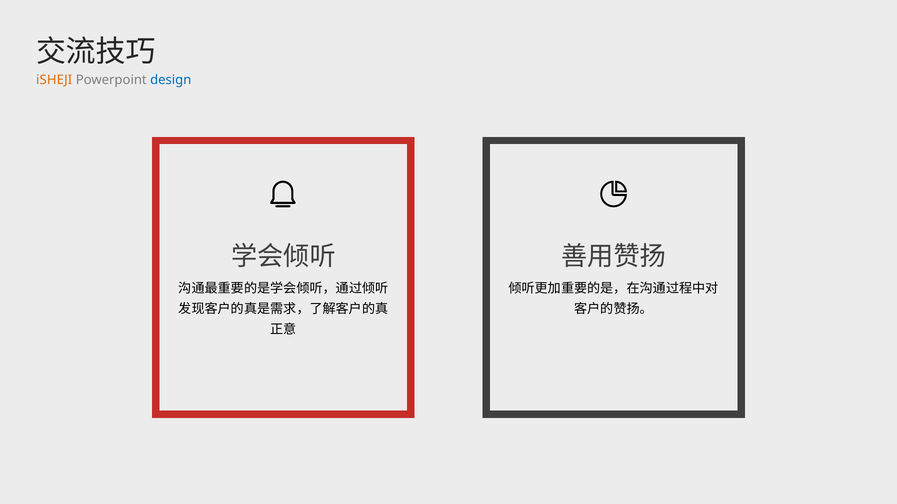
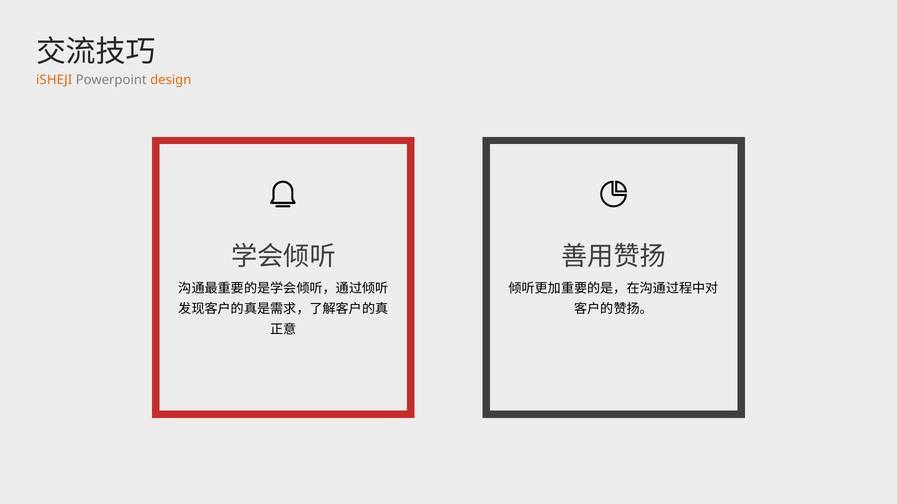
design colour: blue -> orange
